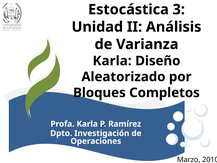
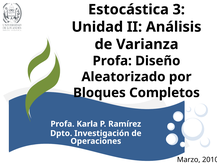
Karla at (112, 61): Karla -> Profa
